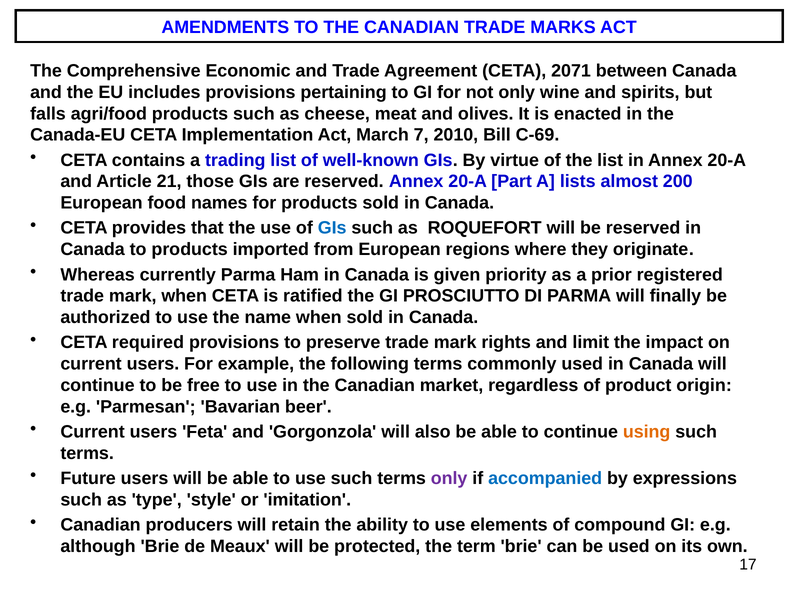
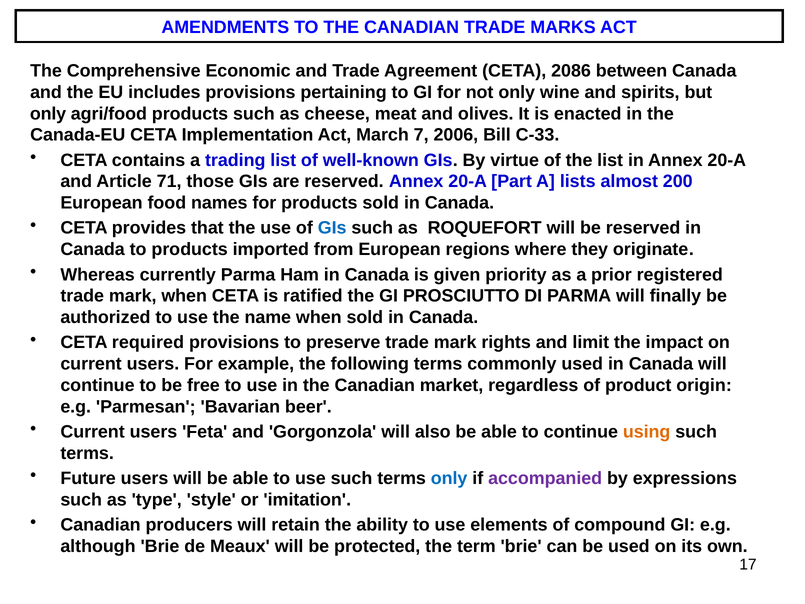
2071: 2071 -> 2086
falls at (48, 114): falls -> only
2010: 2010 -> 2006
C-69: C-69 -> C-33
21: 21 -> 71
only at (449, 478) colour: purple -> blue
accompanied colour: blue -> purple
